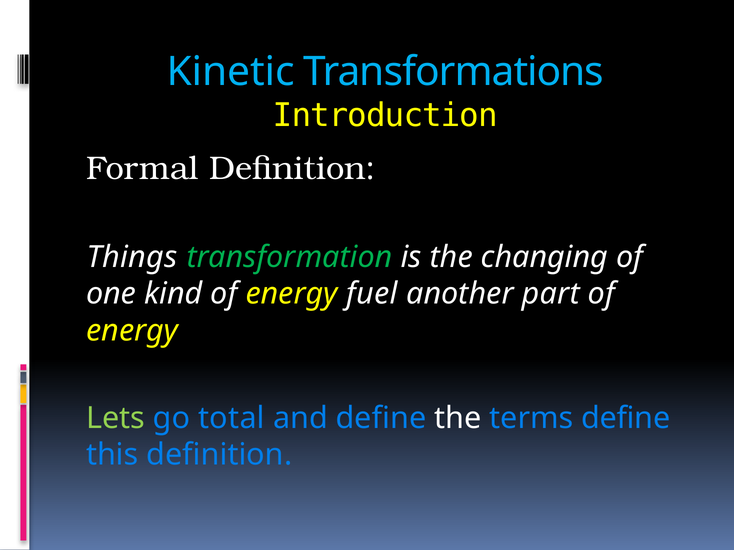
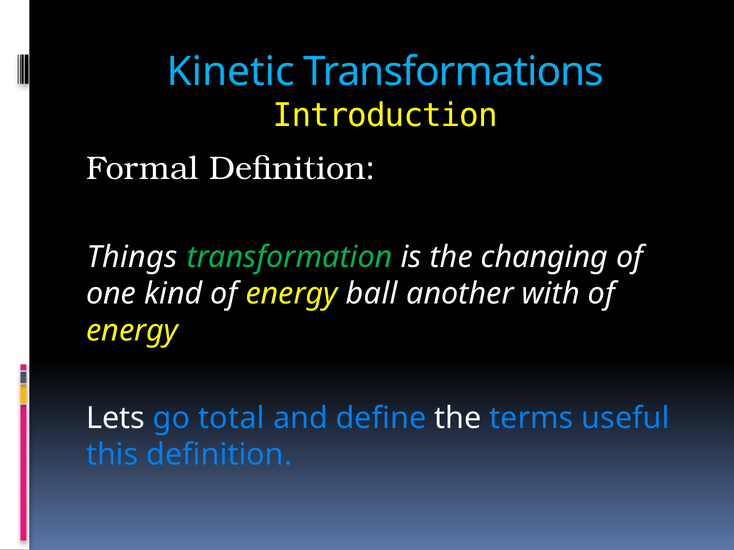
fuel: fuel -> ball
part: part -> with
Lets colour: light green -> white
terms define: define -> useful
